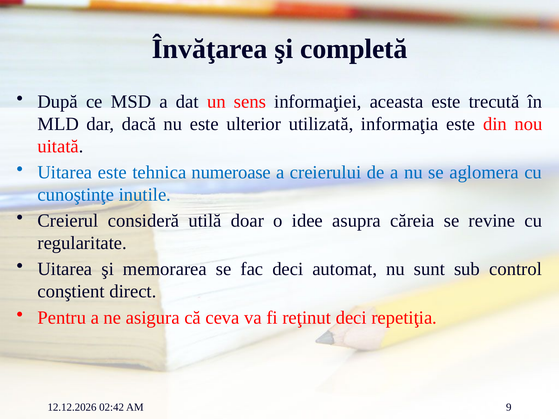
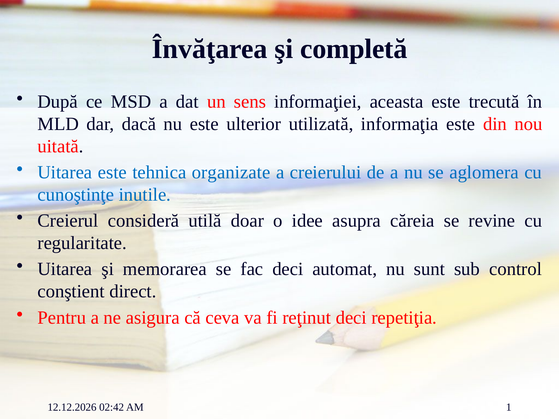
numeroase: numeroase -> organizate
9: 9 -> 1
